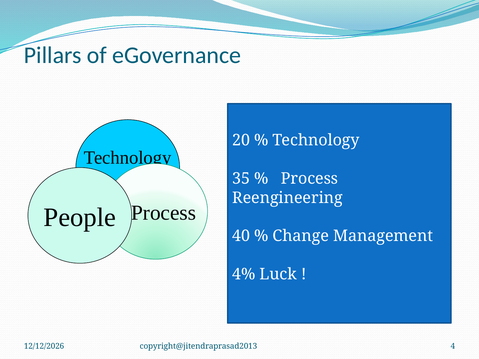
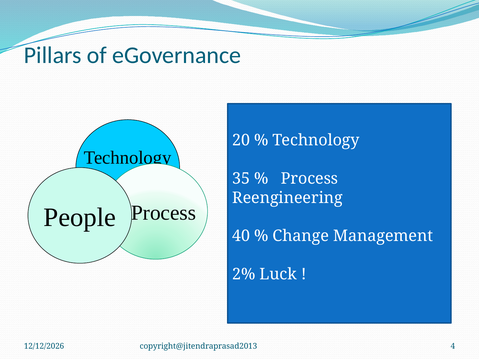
4%: 4% -> 2%
